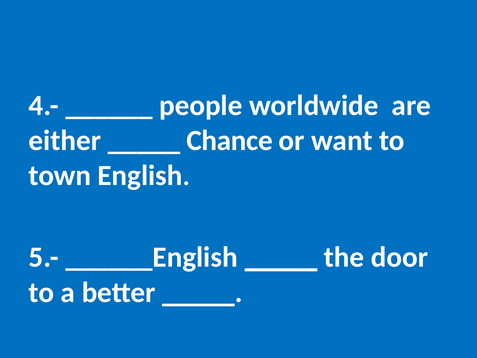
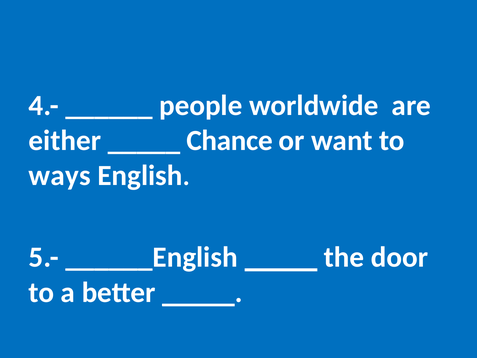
town: town -> ways
